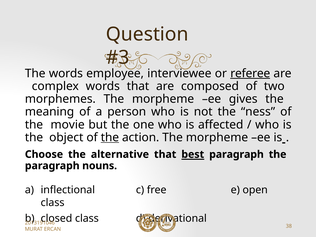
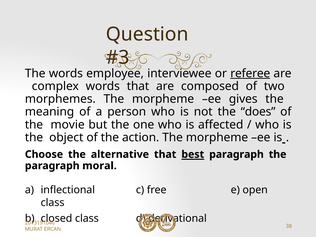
ness: ness -> does
the at (110, 137) underline: present -> none
nouns: nouns -> moral
